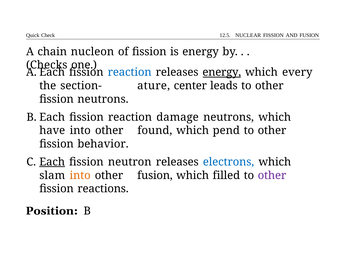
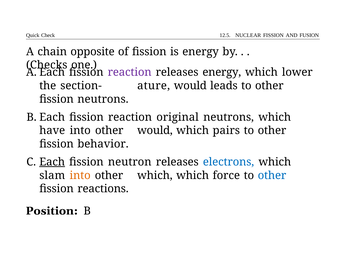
nucleon: nucleon -> opposite
reaction at (130, 72) colour: blue -> purple
energy at (222, 72) underline: present -> none
every: every -> lower
ature center: center -> would
damage: damage -> original
other found: found -> would
pend: pend -> pairs
other fusion: fusion -> which
filled: filled -> force
other at (272, 176) colour: purple -> blue
